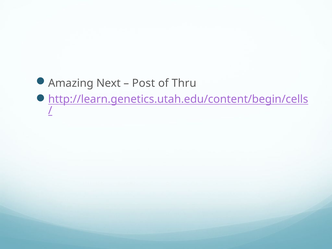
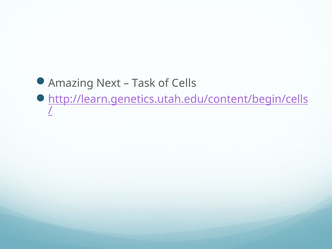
Post: Post -> Task
Thru: Thru -> Cells
